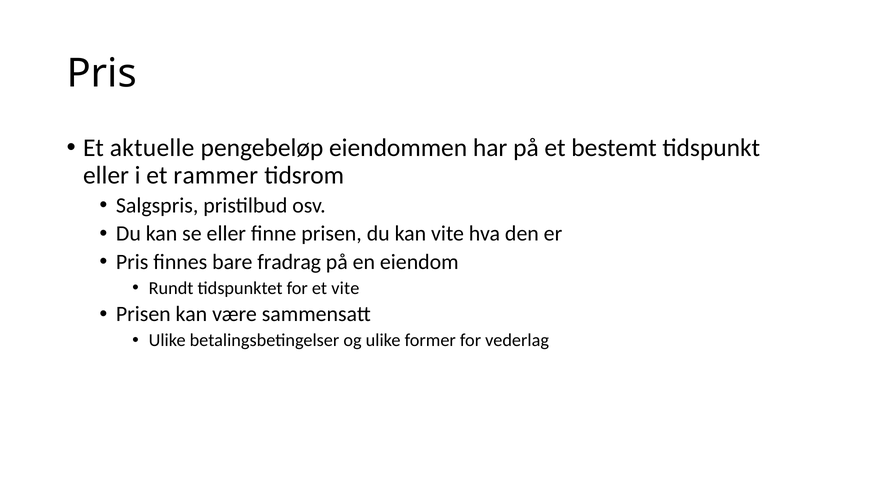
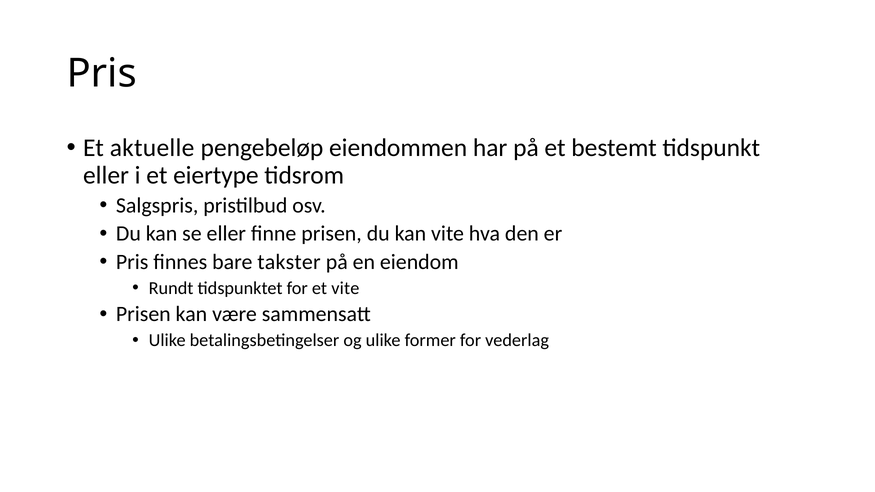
rammer: rammer -> eiertype
fradrag: fradrag -> takster
